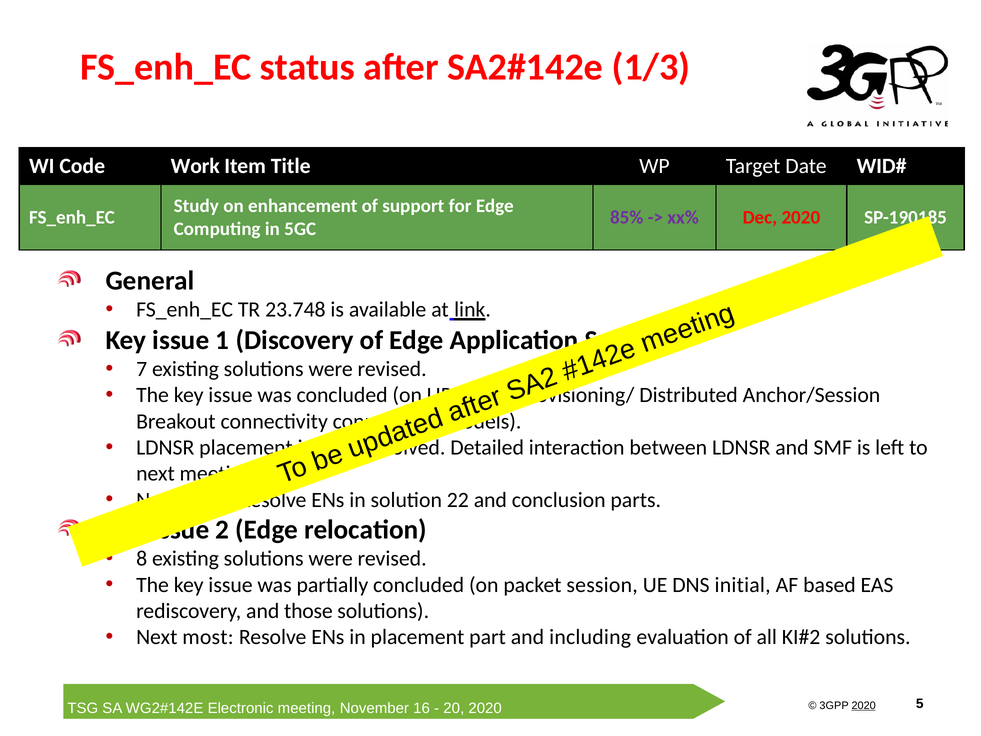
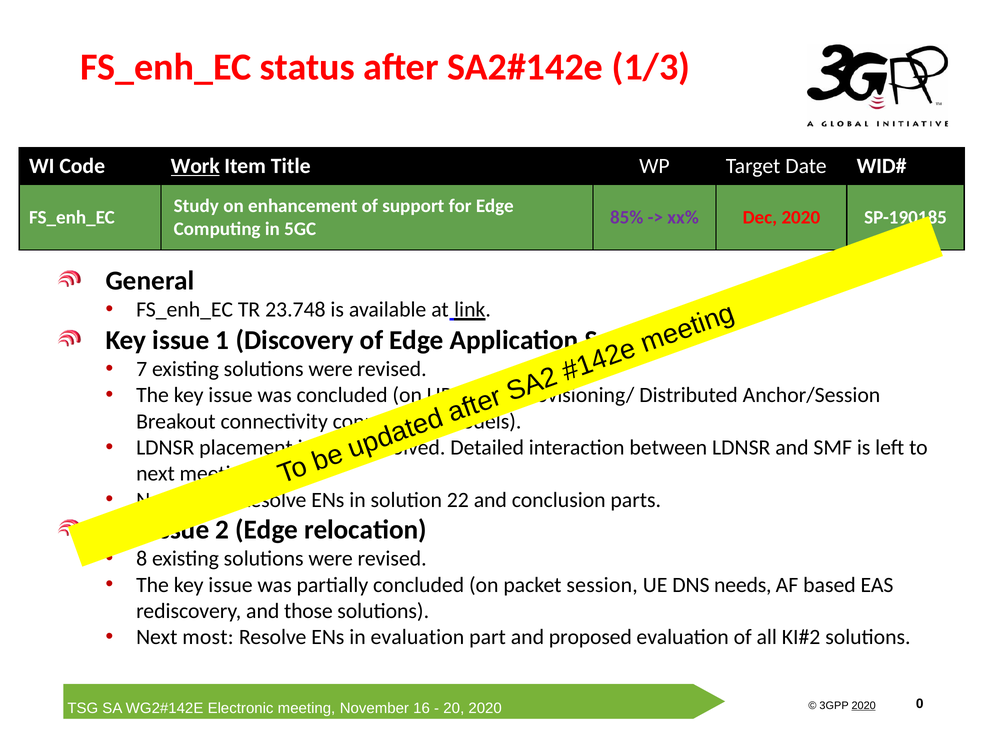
Work underline: none -> present
initial: initial -> needs
in placement: placement -> evaluation
including: including -> proposed
5: 5 -> 0
